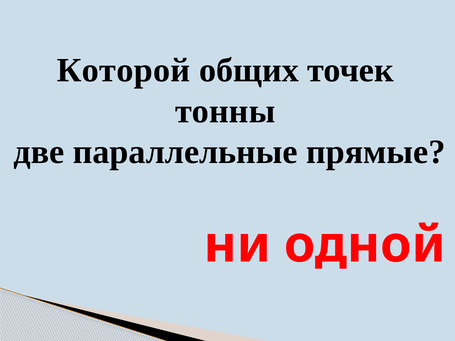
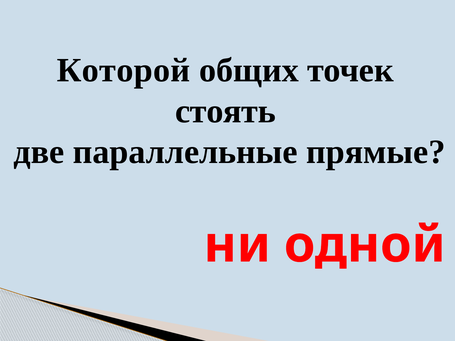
тонны: тонны -> стоять
